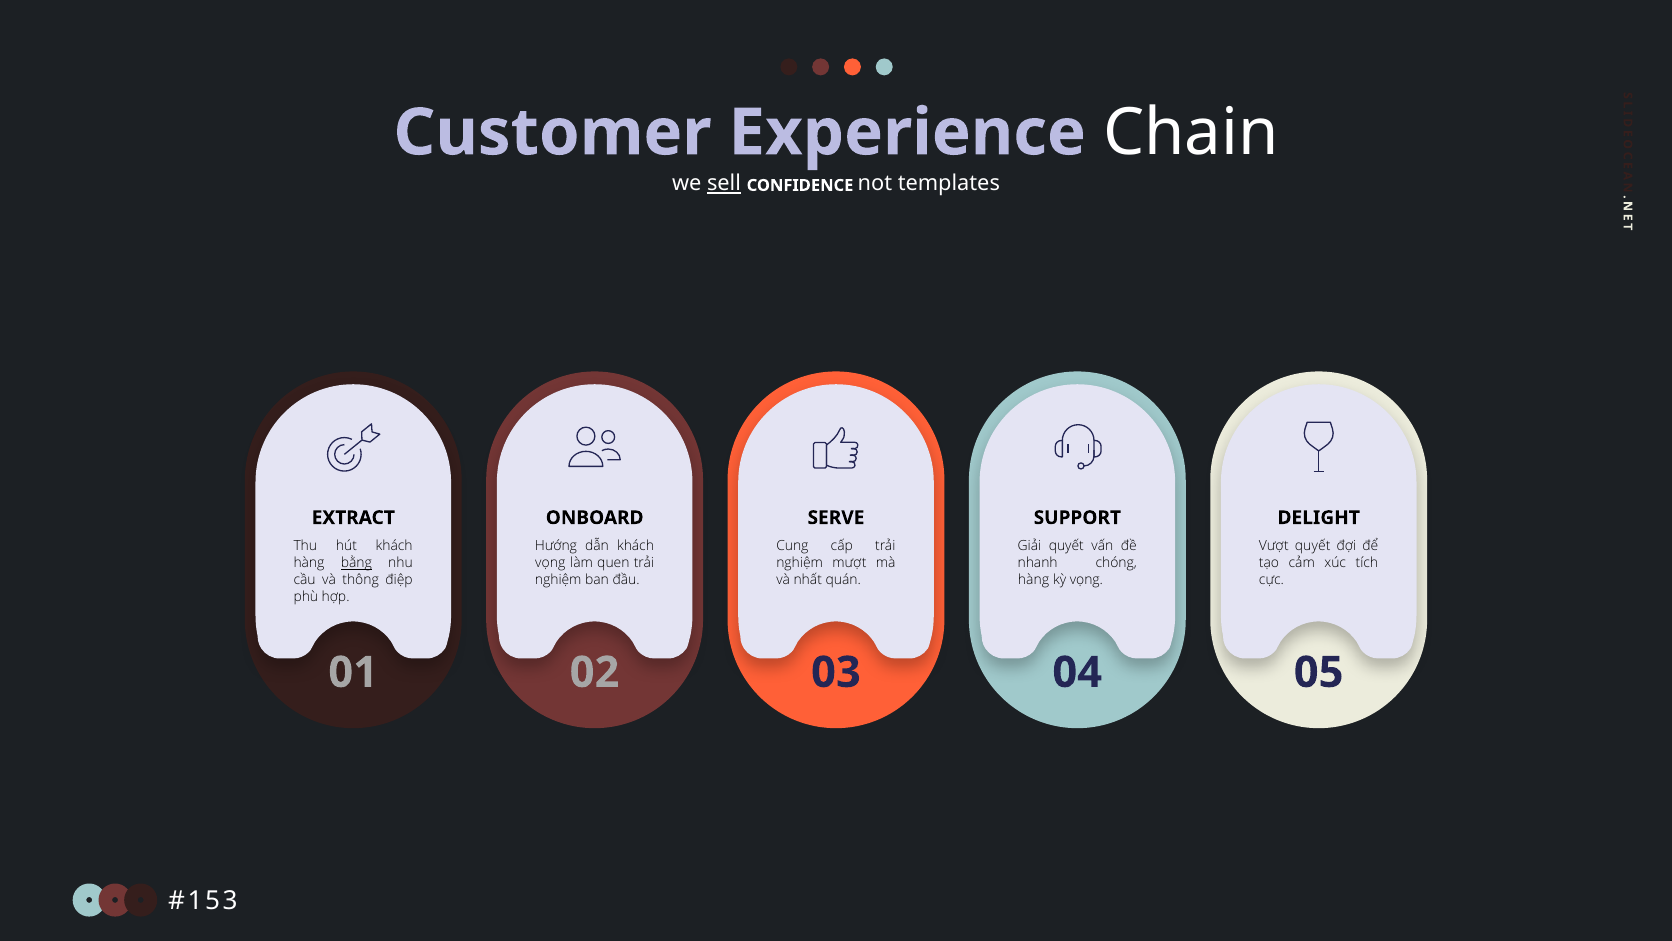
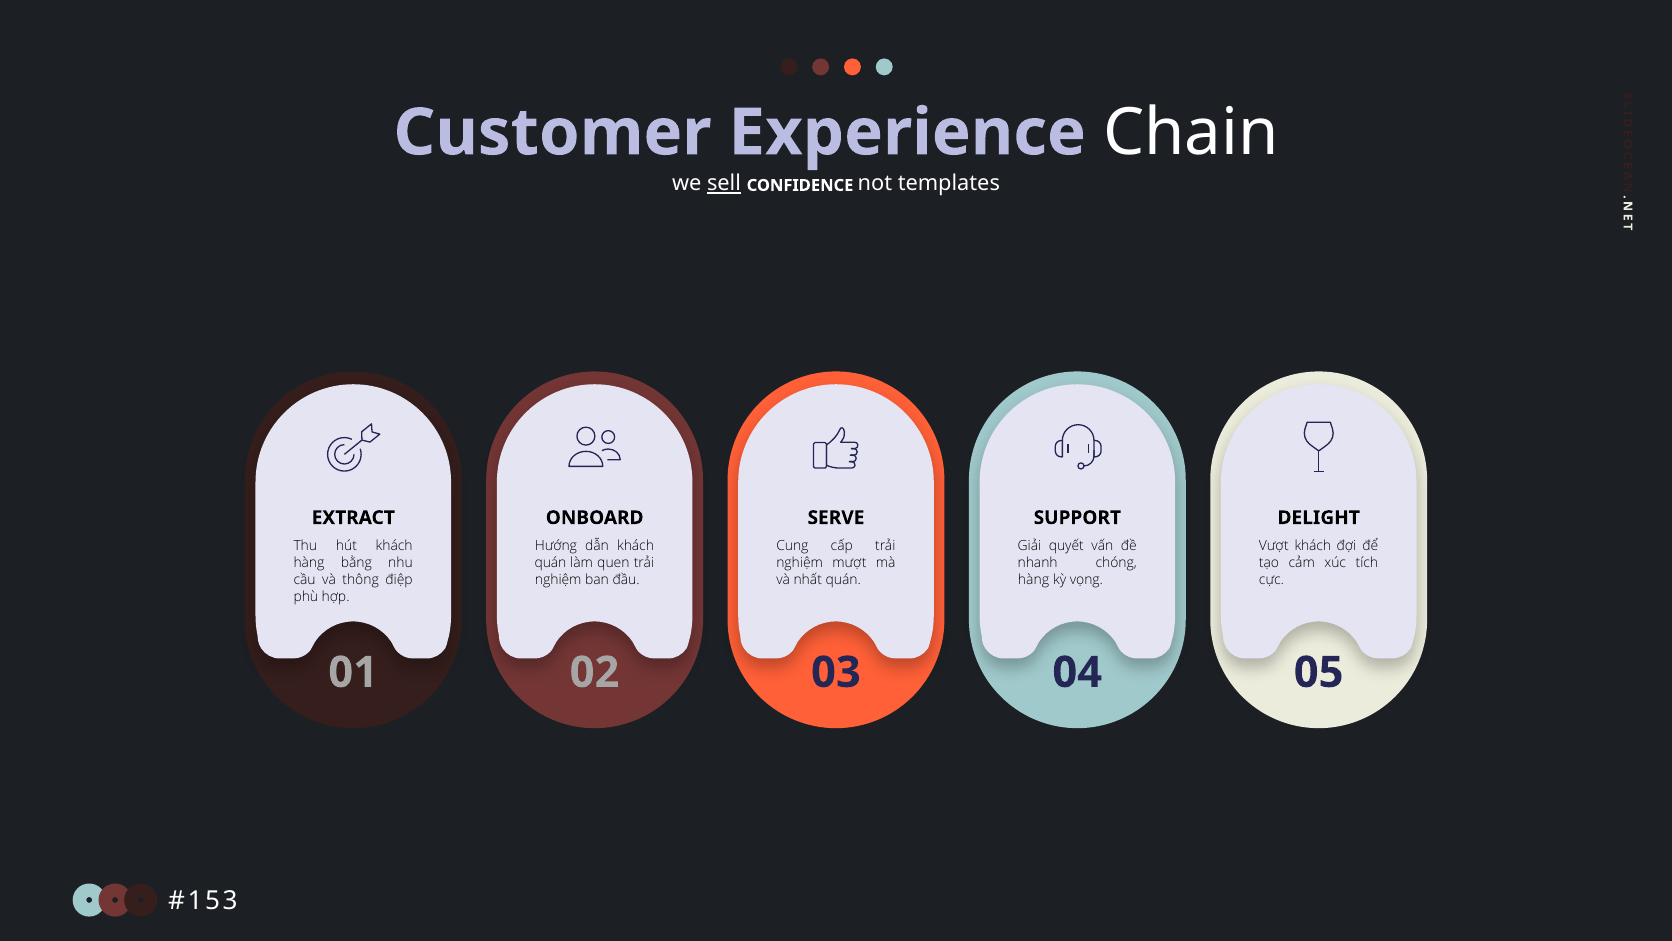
Vượt quyết: quyết -> khách
bằng underline: present -> none
vọng at (550, 563): vọng -> quán
